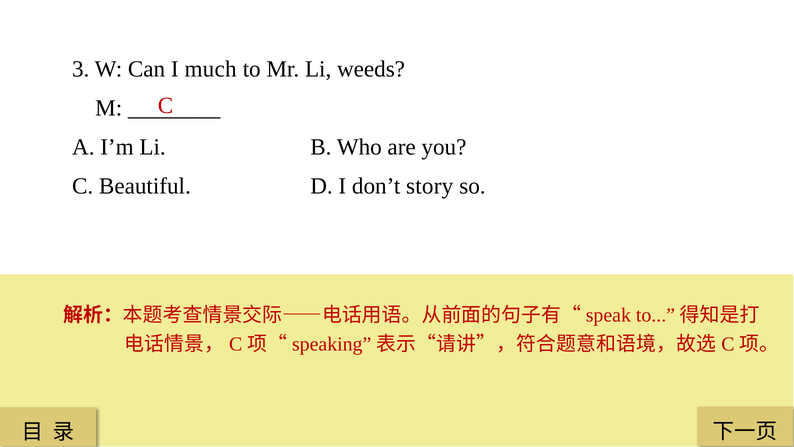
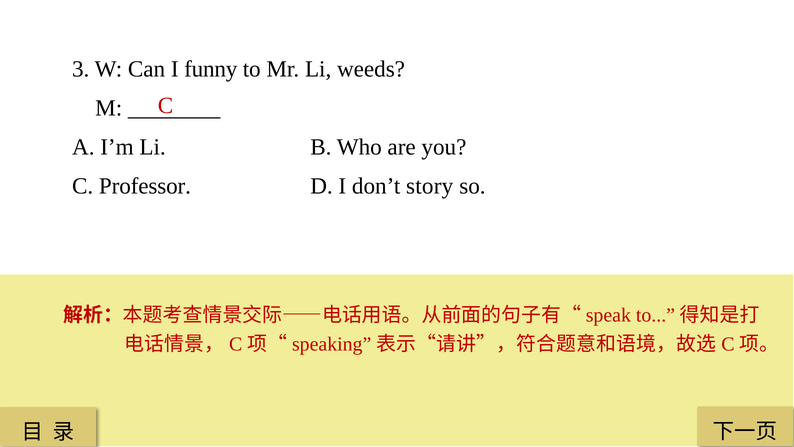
much: much -> funny
Beautiful: Beautiful -> Professor
